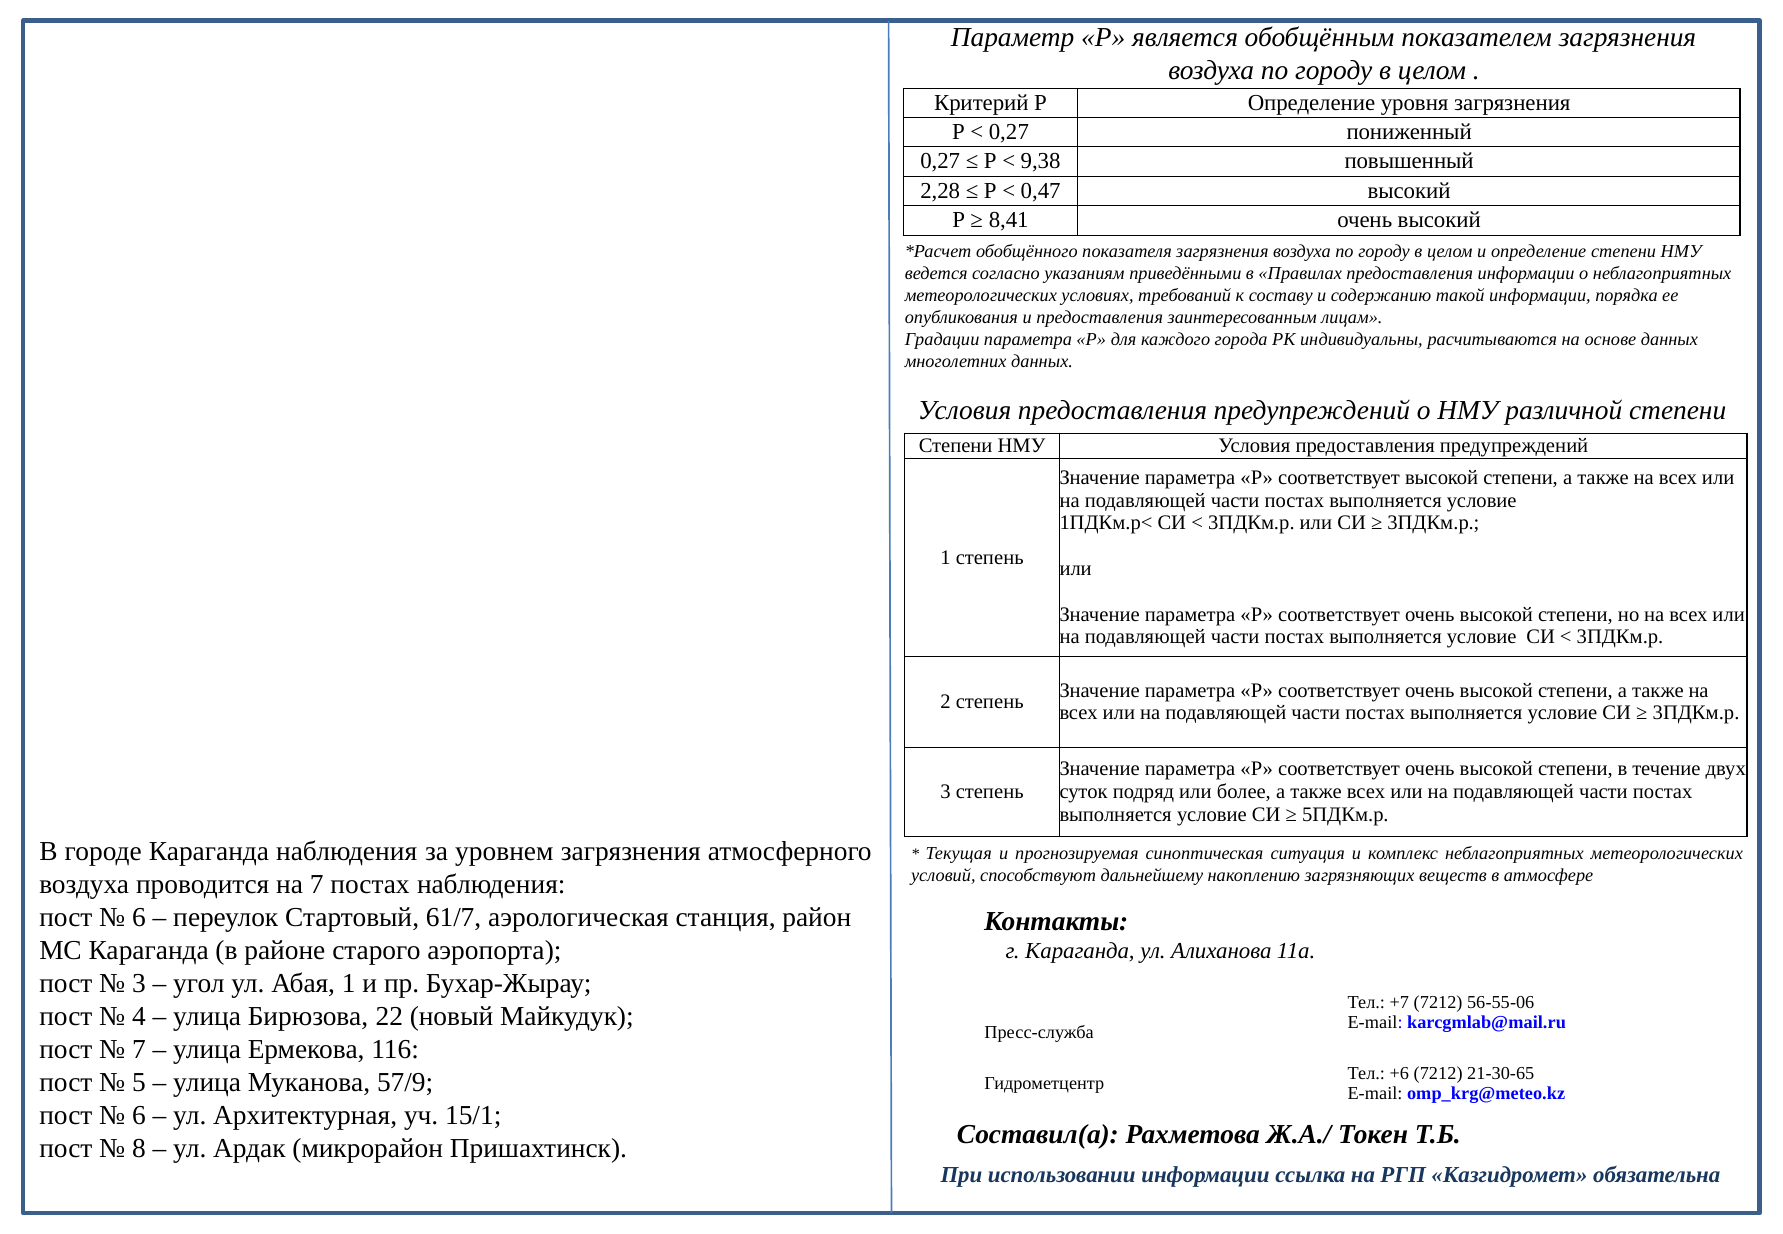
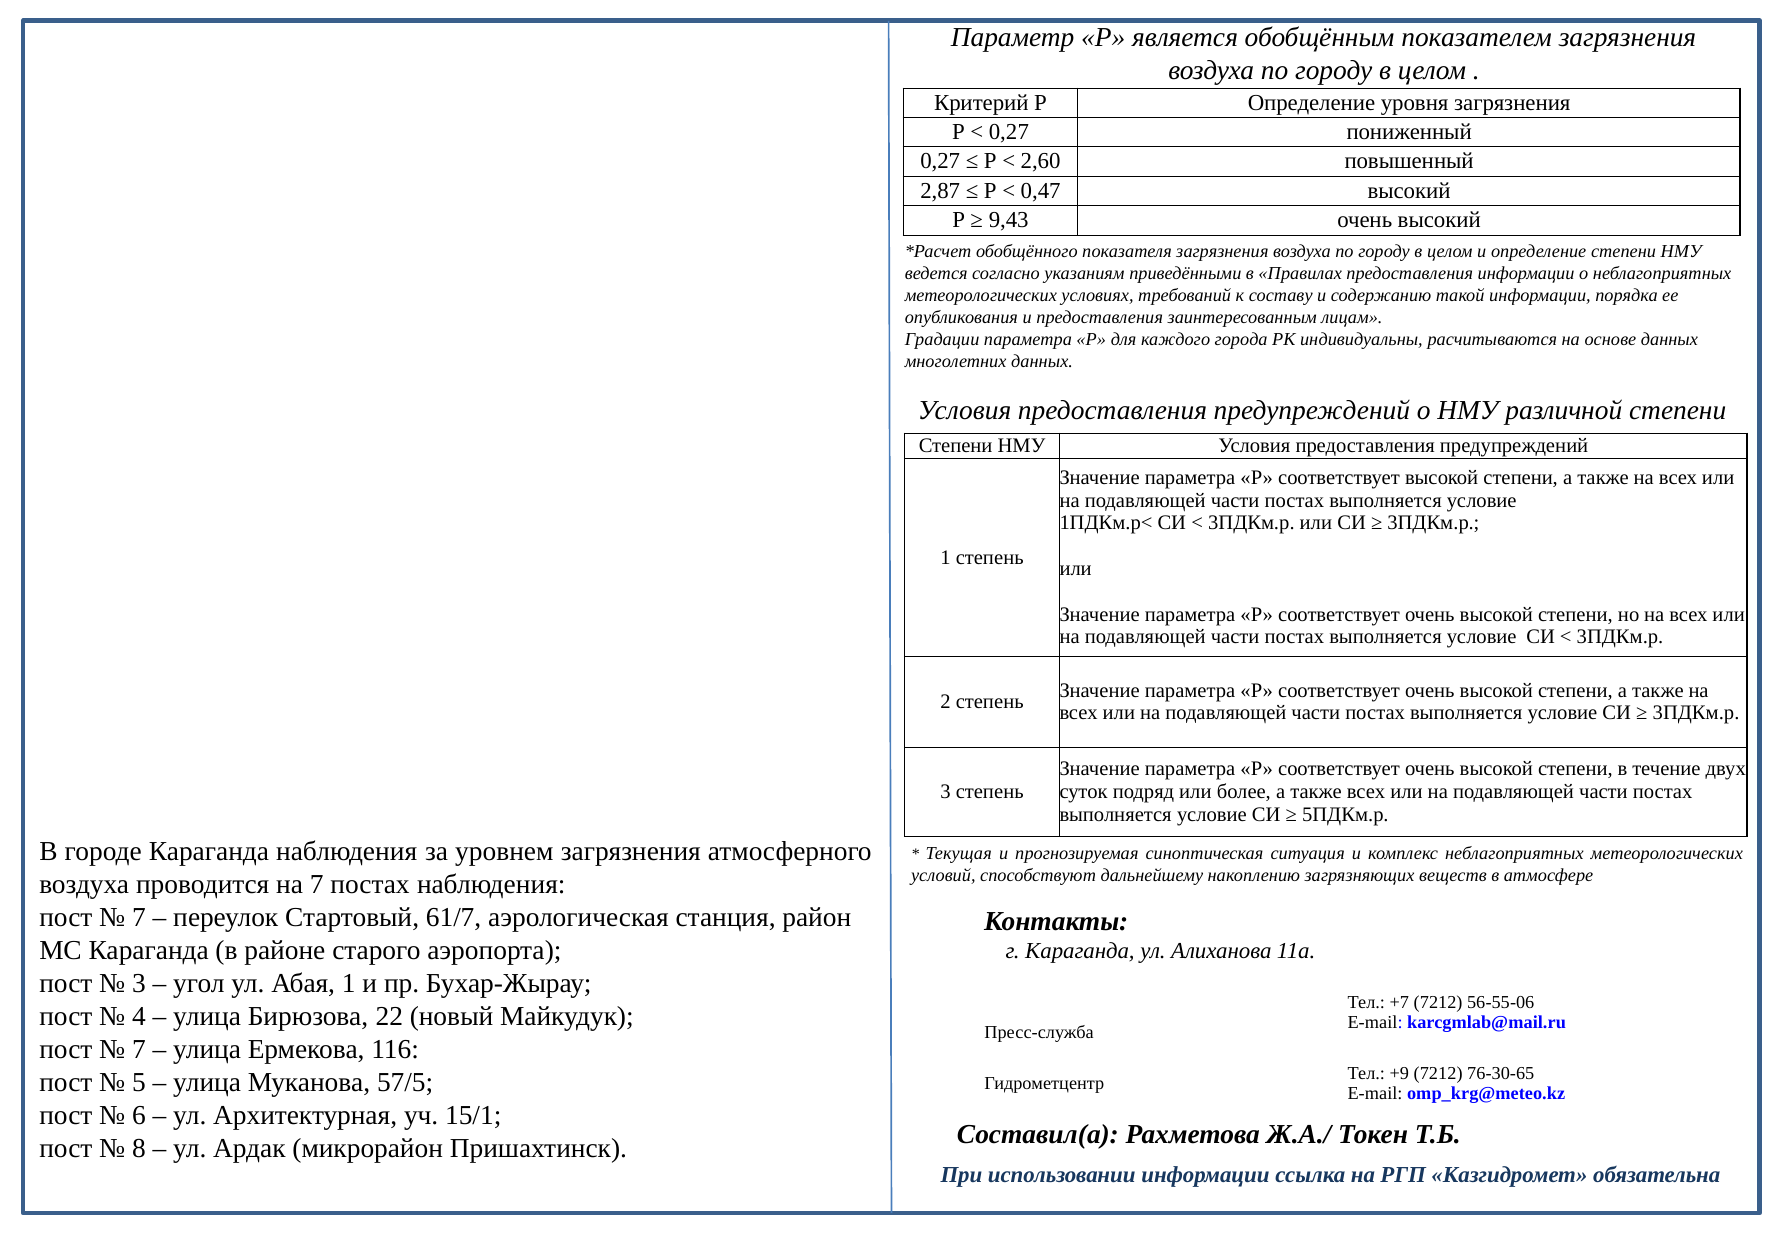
9,38: 9,38 -> 2,60
2,28: 2,28 -> 2,87
8,41: 8,41 -> 9,43
6 at (139, 918): 6 -> 7
+6: +6 -> +9
21-30-65: 21-30-65 -> 76-30-65
57/9: 57/9 -> 57/5
